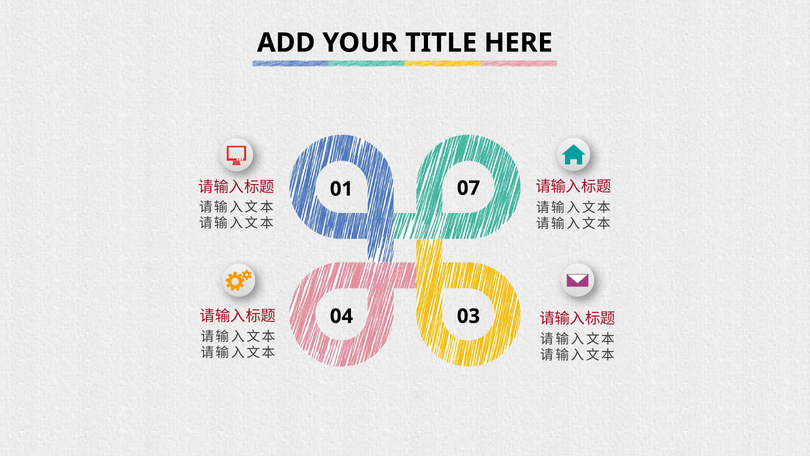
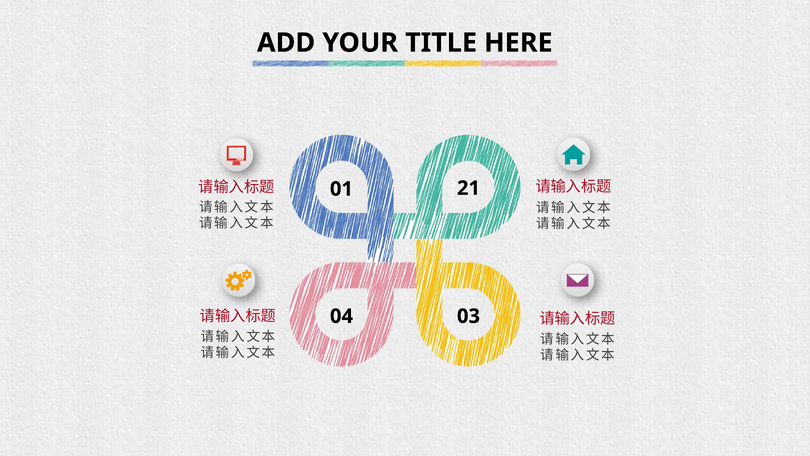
07: 07 -> 21
